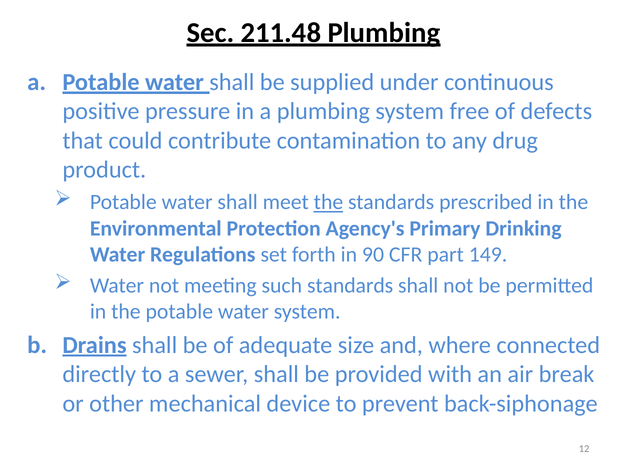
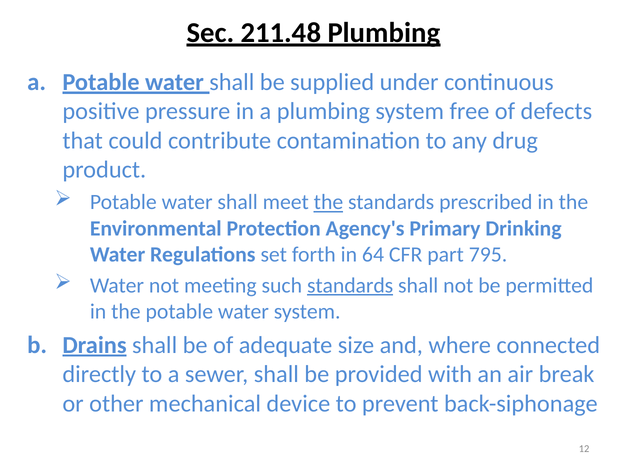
90: 90 -> 64
149: 149 -> 795
standards at (350, 286) underline: none -> present
